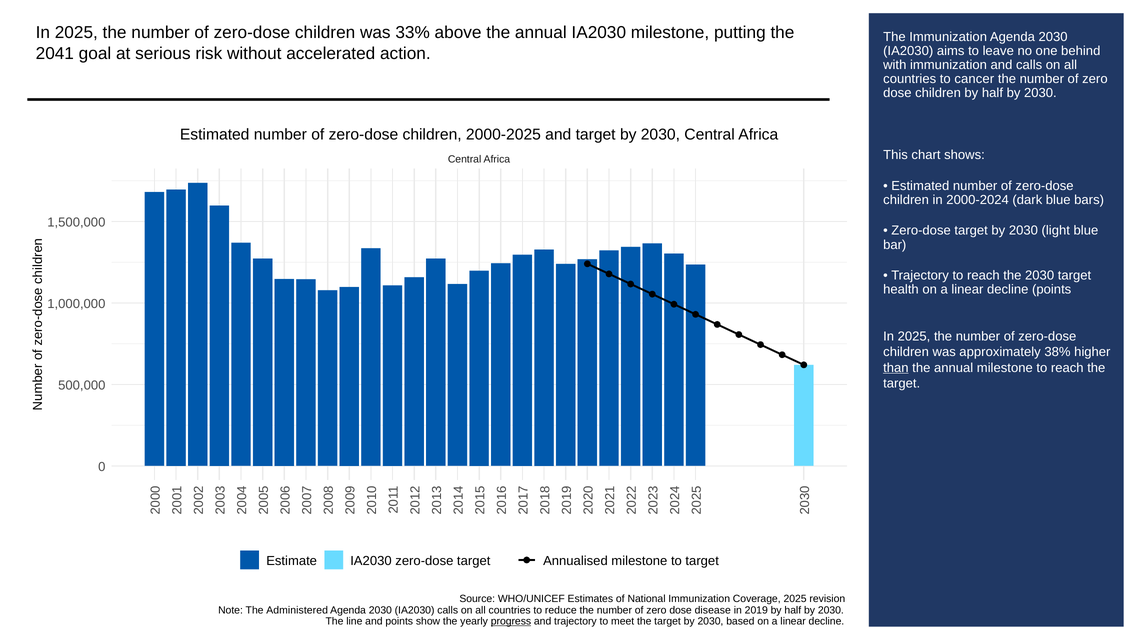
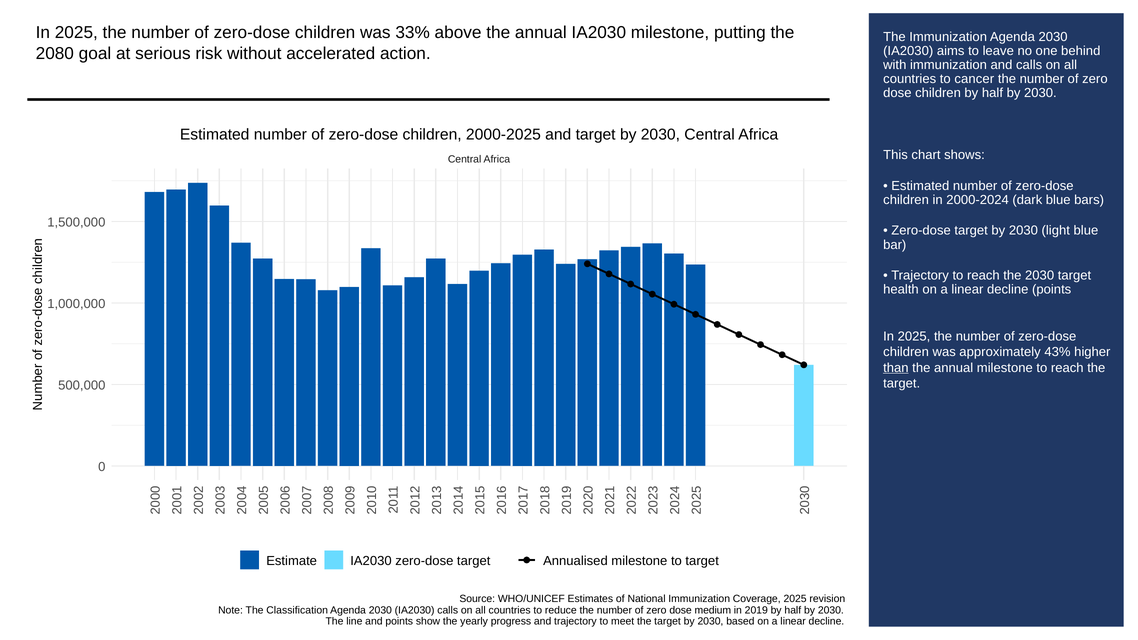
2041: 2041 -> 2080
38%: 38% -> 43%
Administered: Administered -> Classification
disease: disease -> medium
progress underline: present -> none
